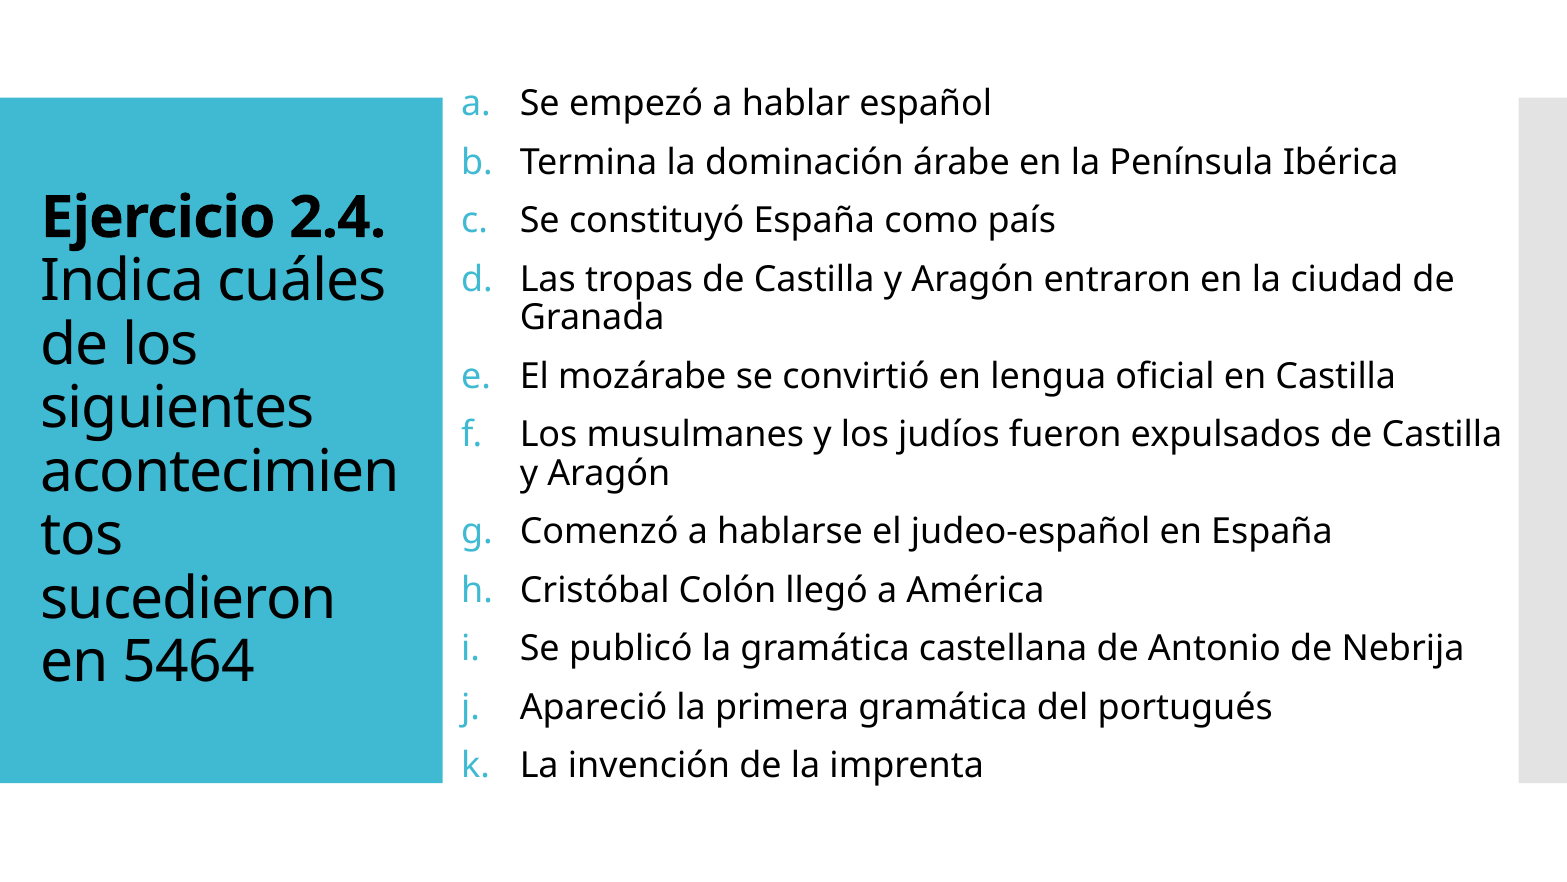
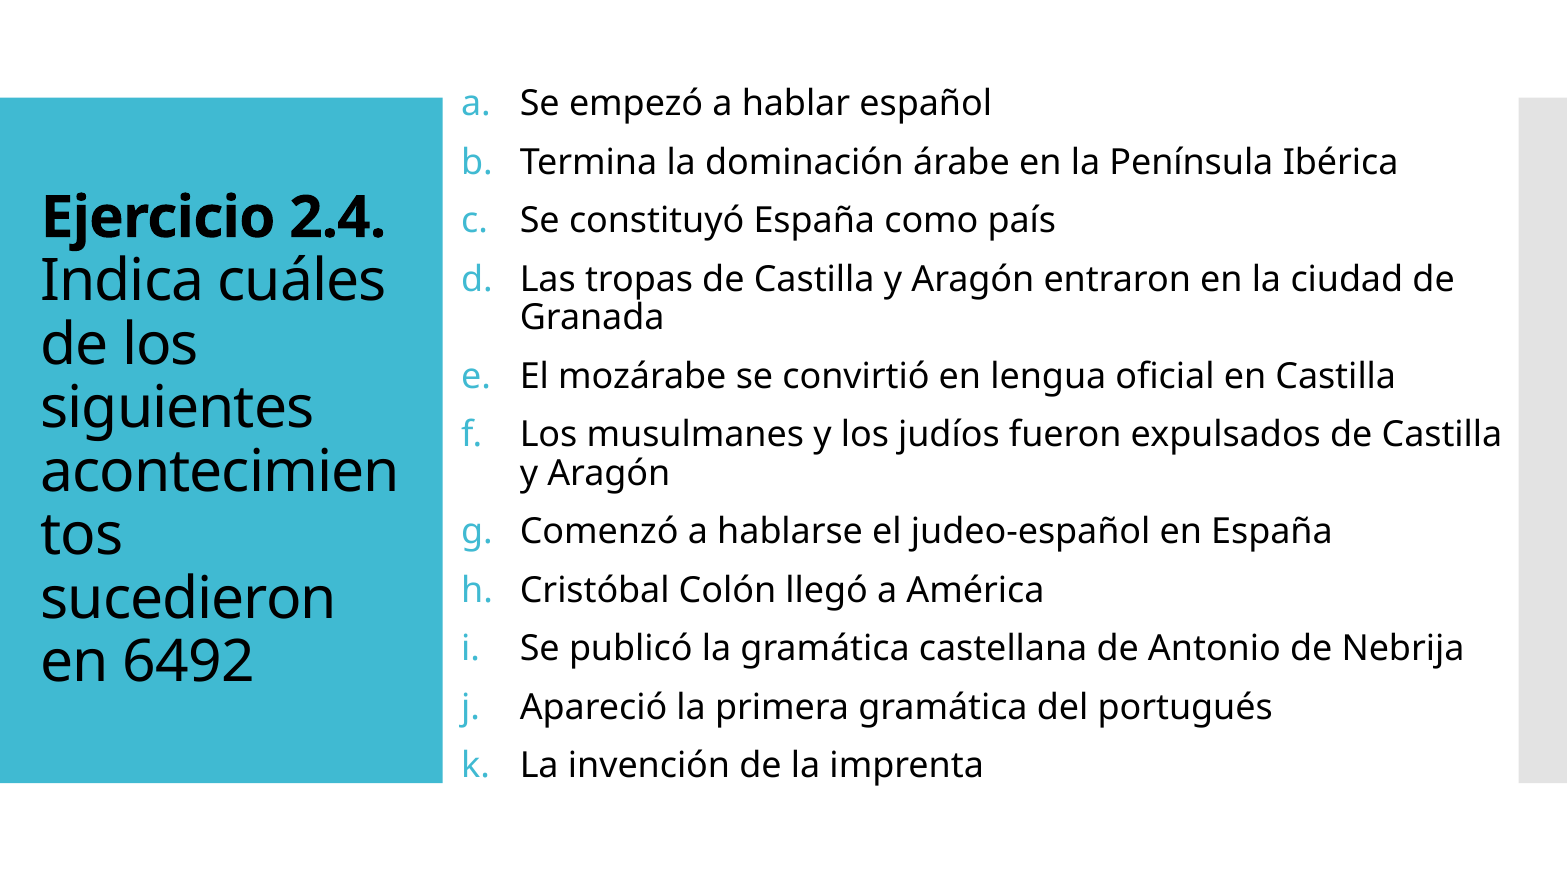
5464: 5464 -> 6492
